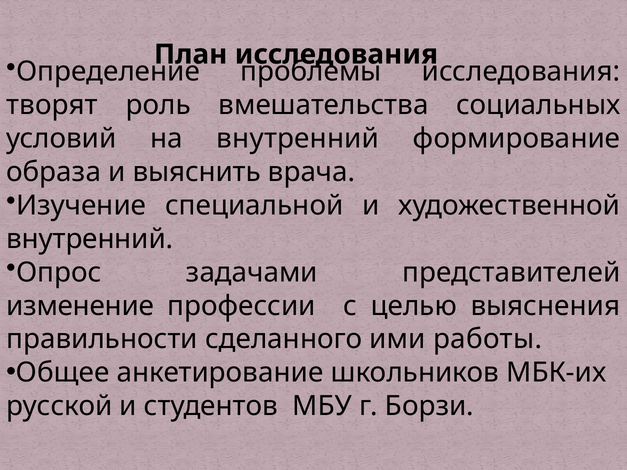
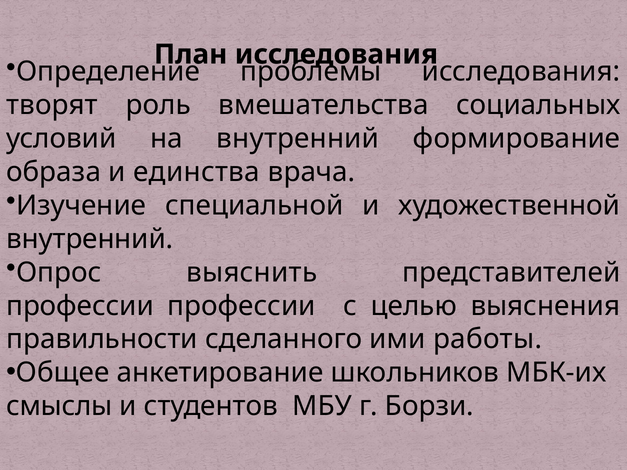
выяснить: выяснить -> единства
задачами: задачами -> выяснить
изменение at (80, 306): изменение -> профессии
русской: русской -> смыслы
